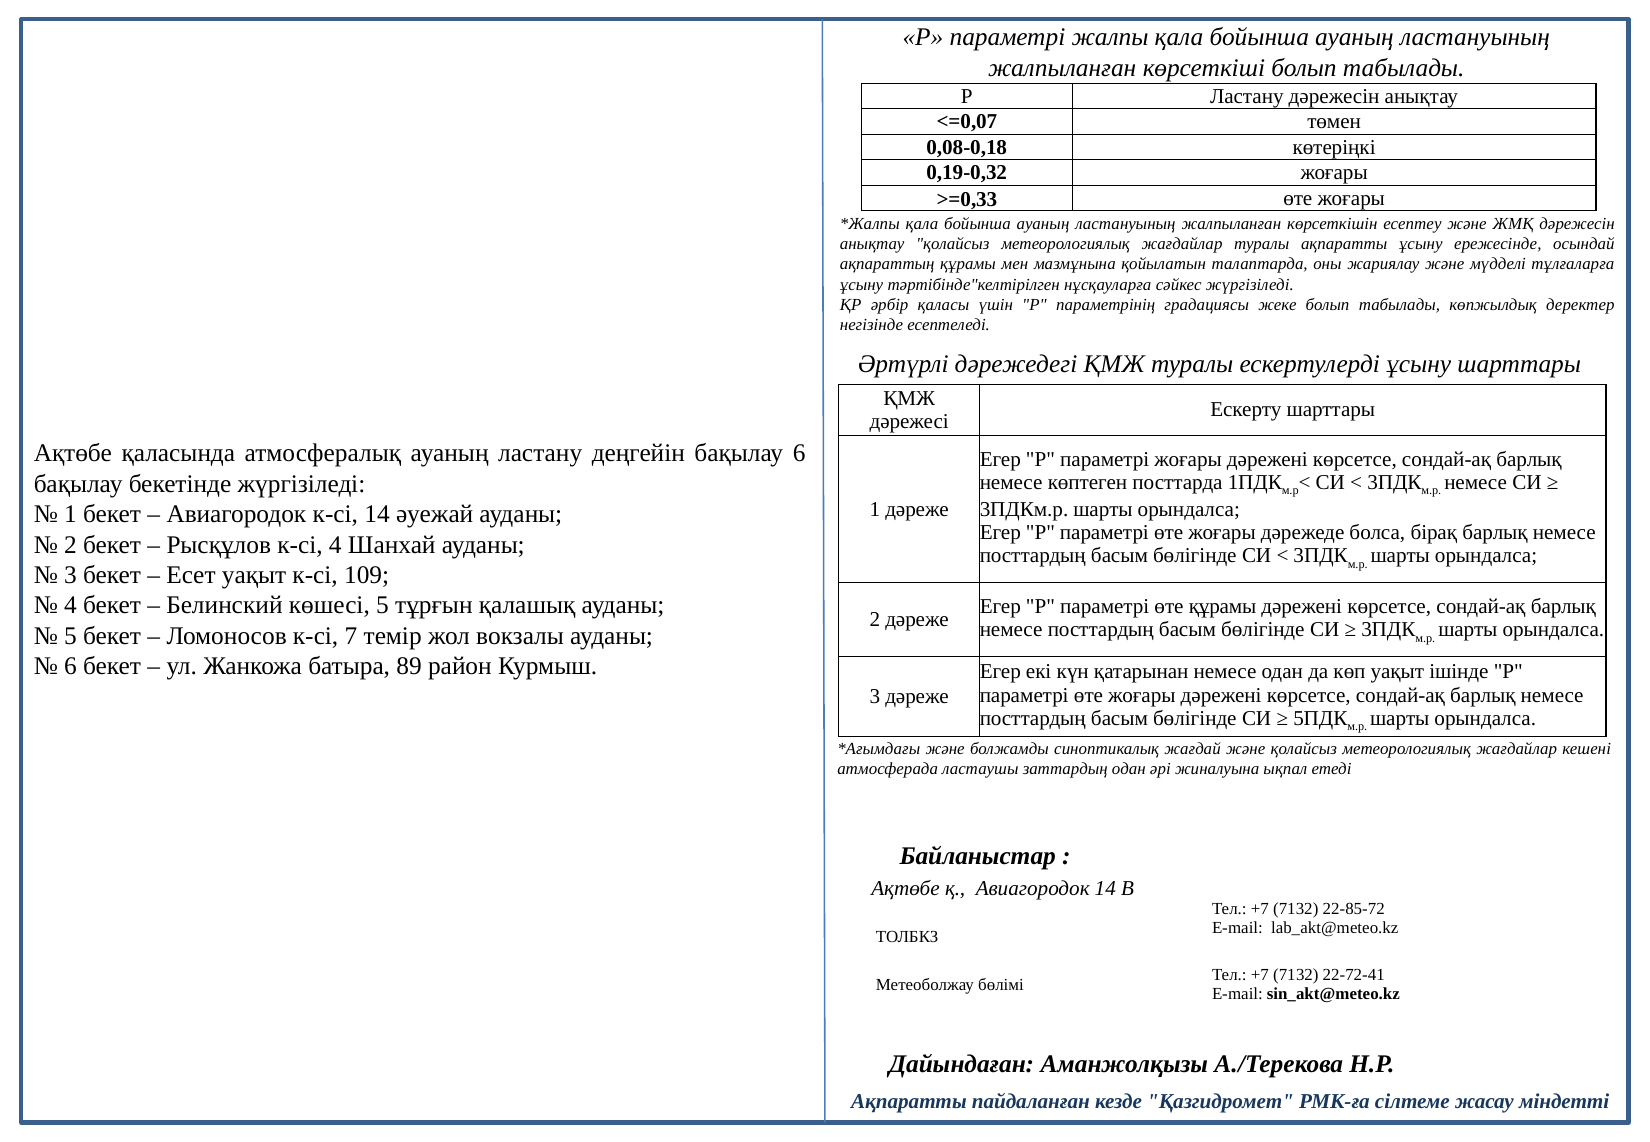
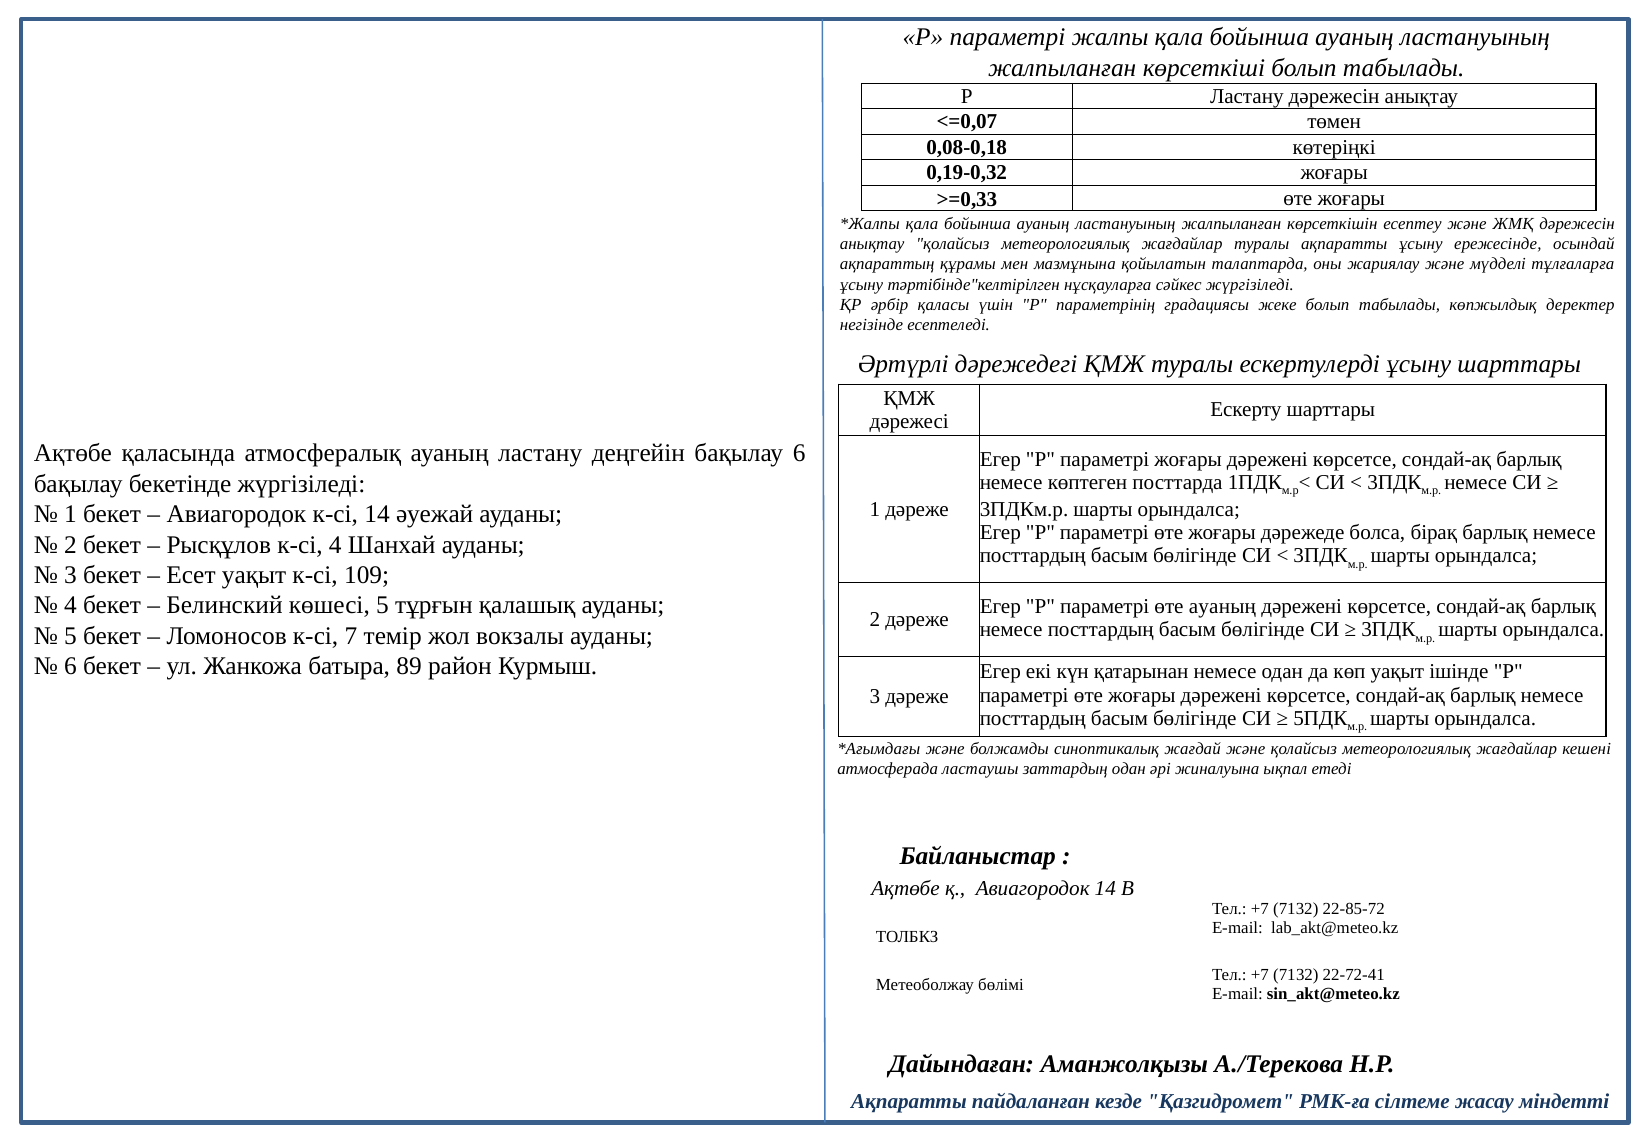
өте құрамы: құрамы -> ауаның
